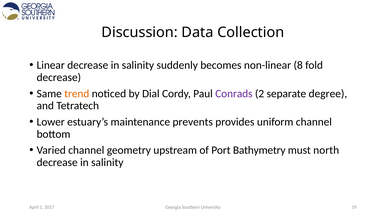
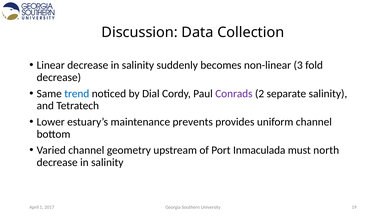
8: 8 -> 3
trend colour: orange -> blue
separate degree: degree -> salinity
Bathymetry: Bathymetry -> Inmaculada
